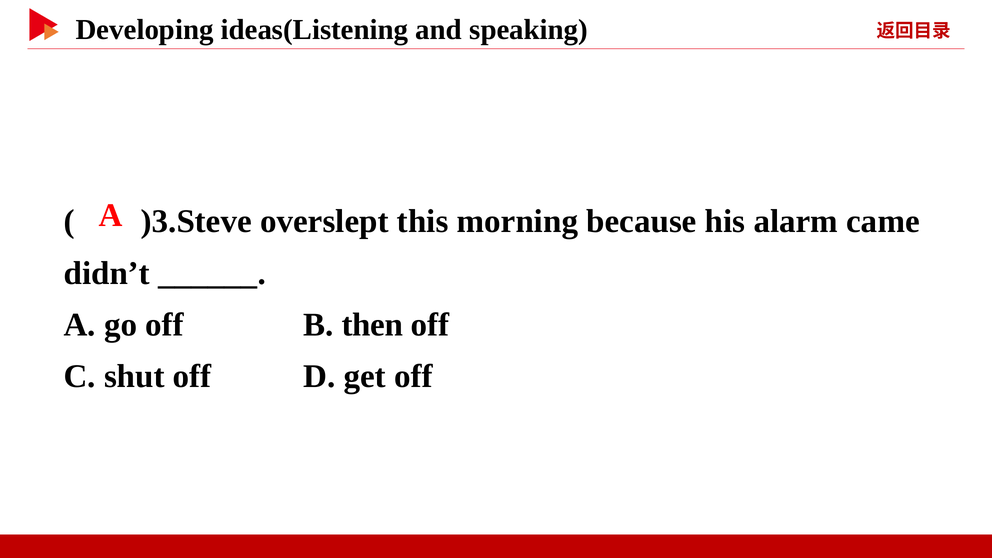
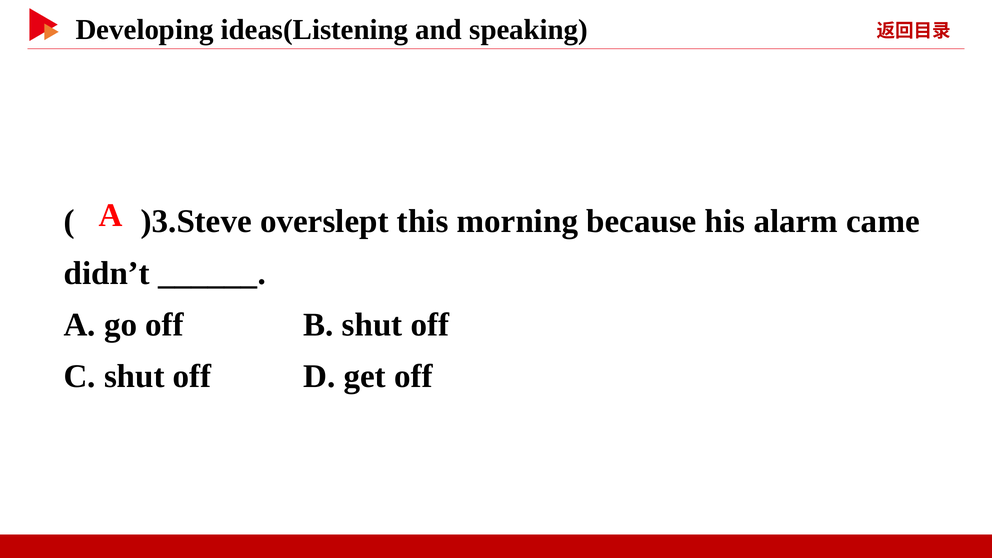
B then: then -> shut
